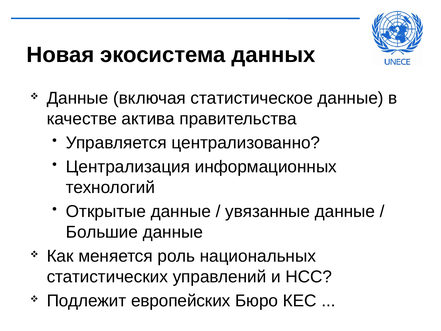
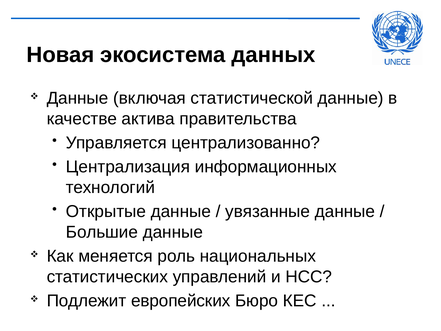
статистическое: статистическое -> статистической
